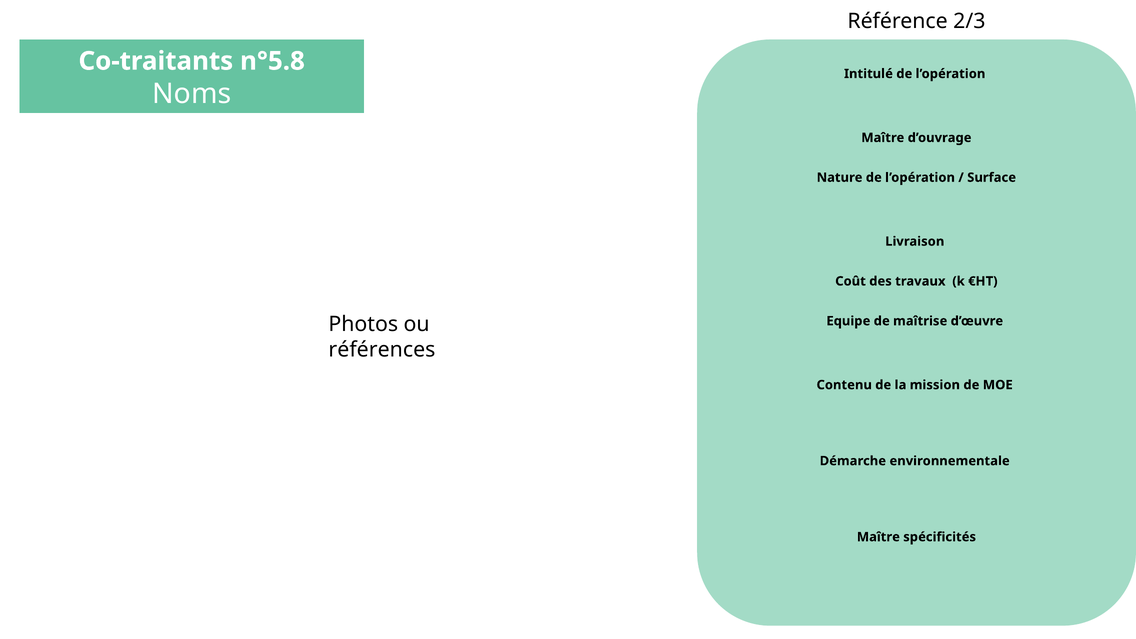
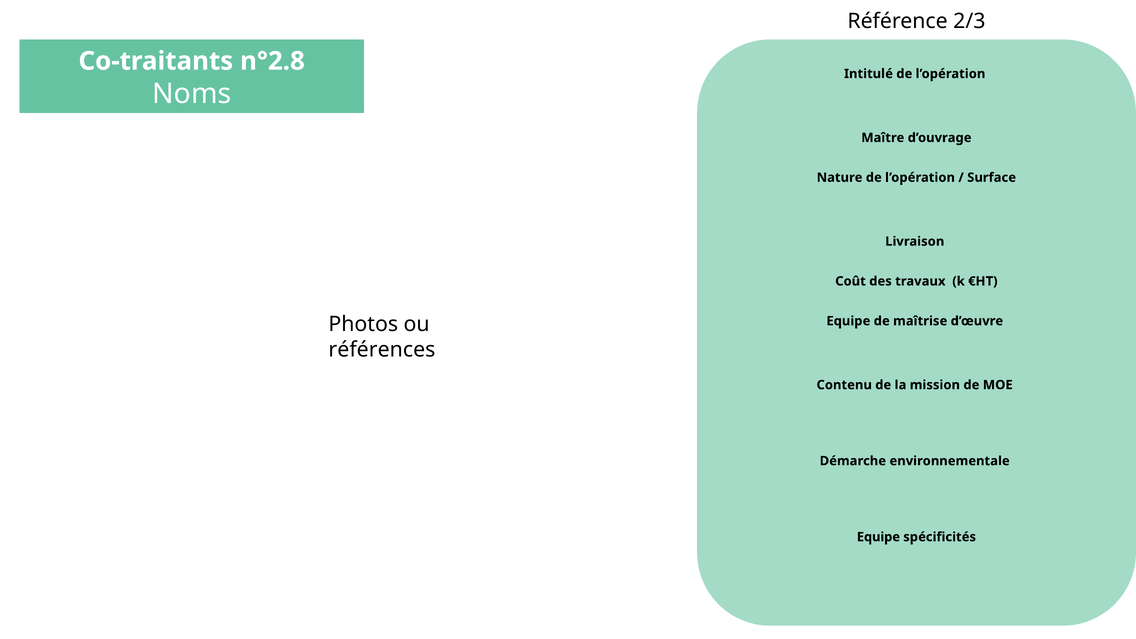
n°5.8: n°5.8 -> n°2.8
Maître at (878, 537): Maître -> Equipe
